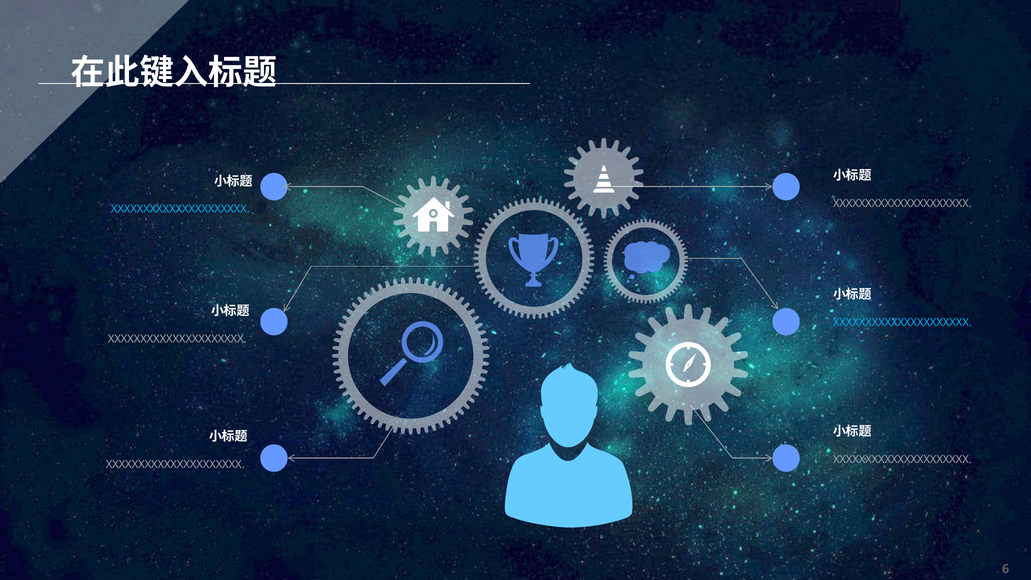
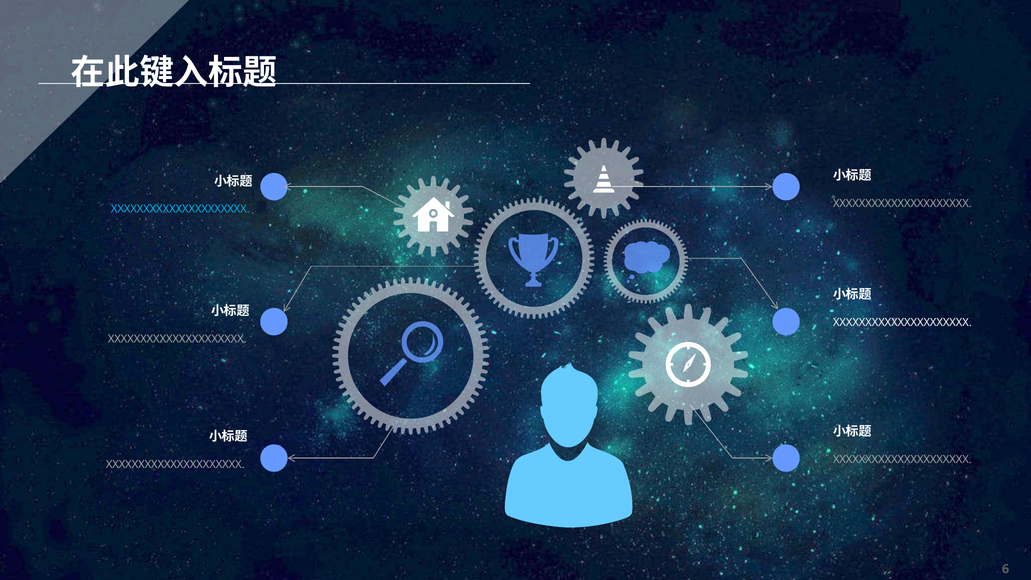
XXXXXXXXXXXXXXXXXXXXX at (902, 323) colour: light blue -> white
